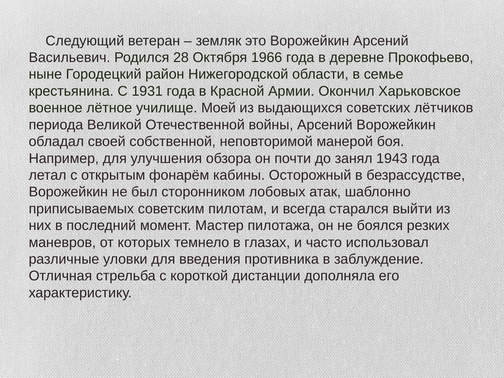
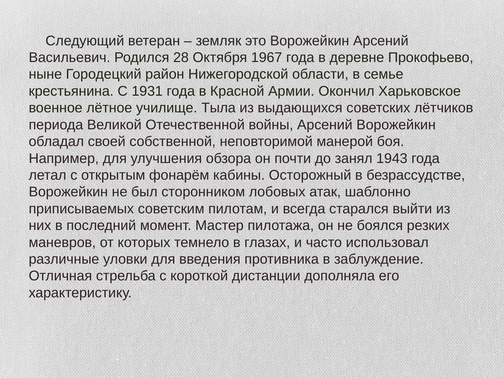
1966: 1966 -> 1967
Моей: Моей -> Тыла
